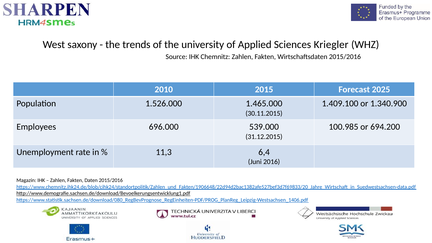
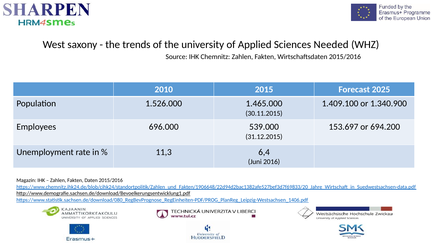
Kriegler: Kriegler -> Needed
100.985: 100.985 -> 153.697
